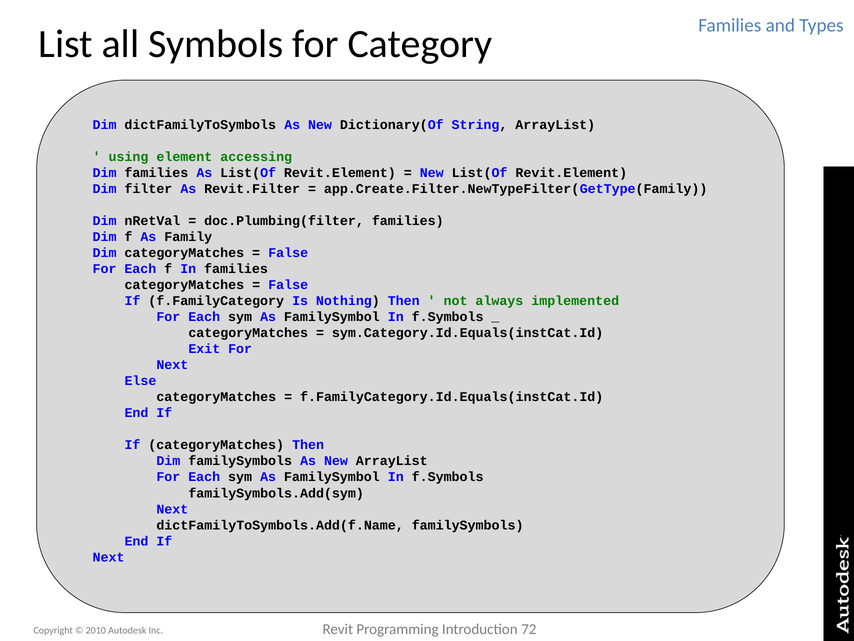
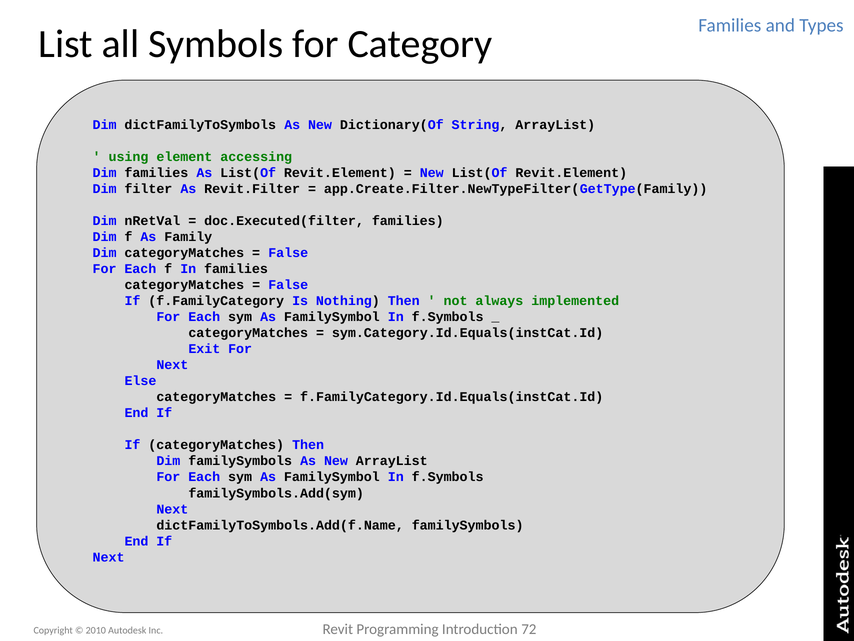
doc.Plumbing(filter: doc.Plumbing(filter -> doc.Executed(filter
